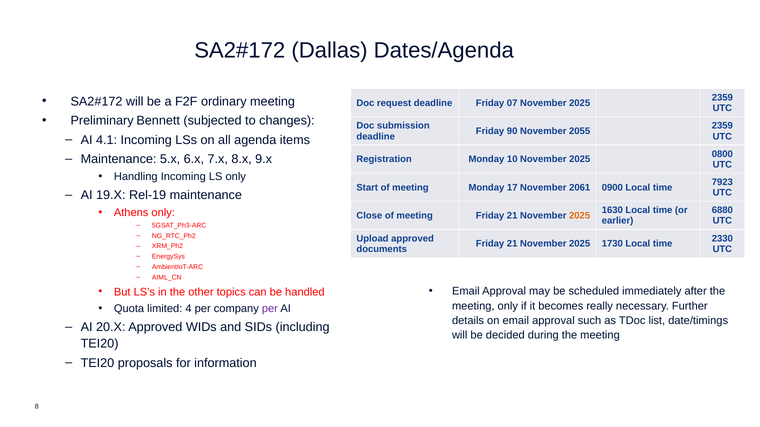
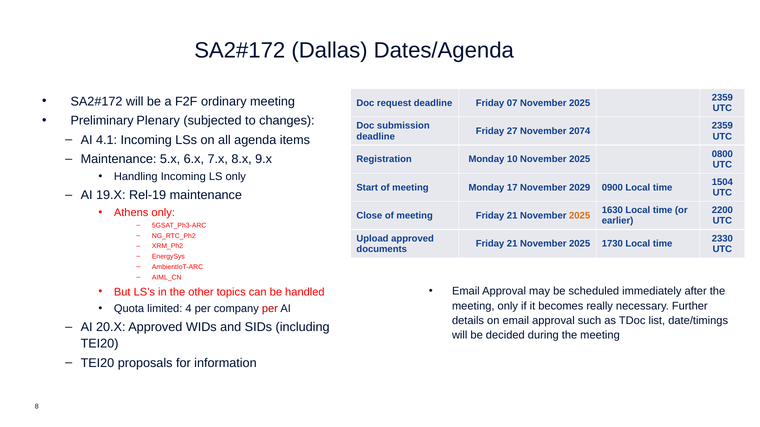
Bennett: Bennett -> Plenary
90: 90 -> 27
2055: 2055 -> 2074
7923: 7923 -> 1504
2061: 2061 -> 2029
6880: 6880 -> 2200
per at (270, 309) colour: purple -> red
